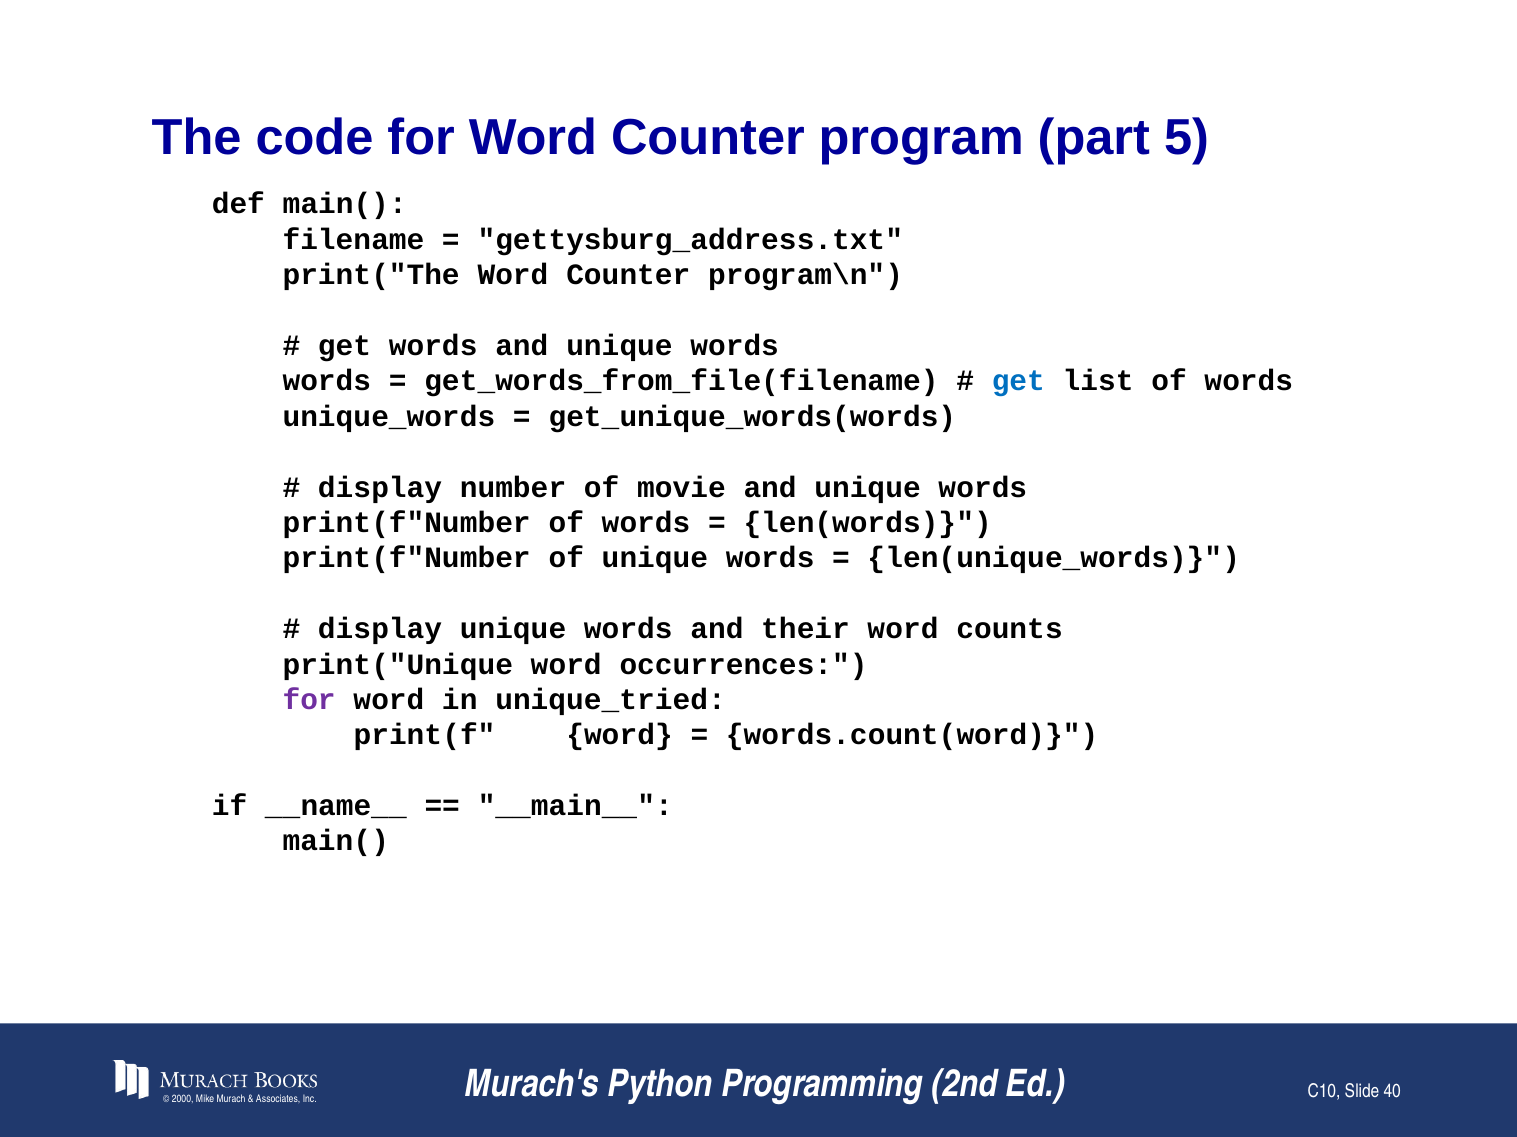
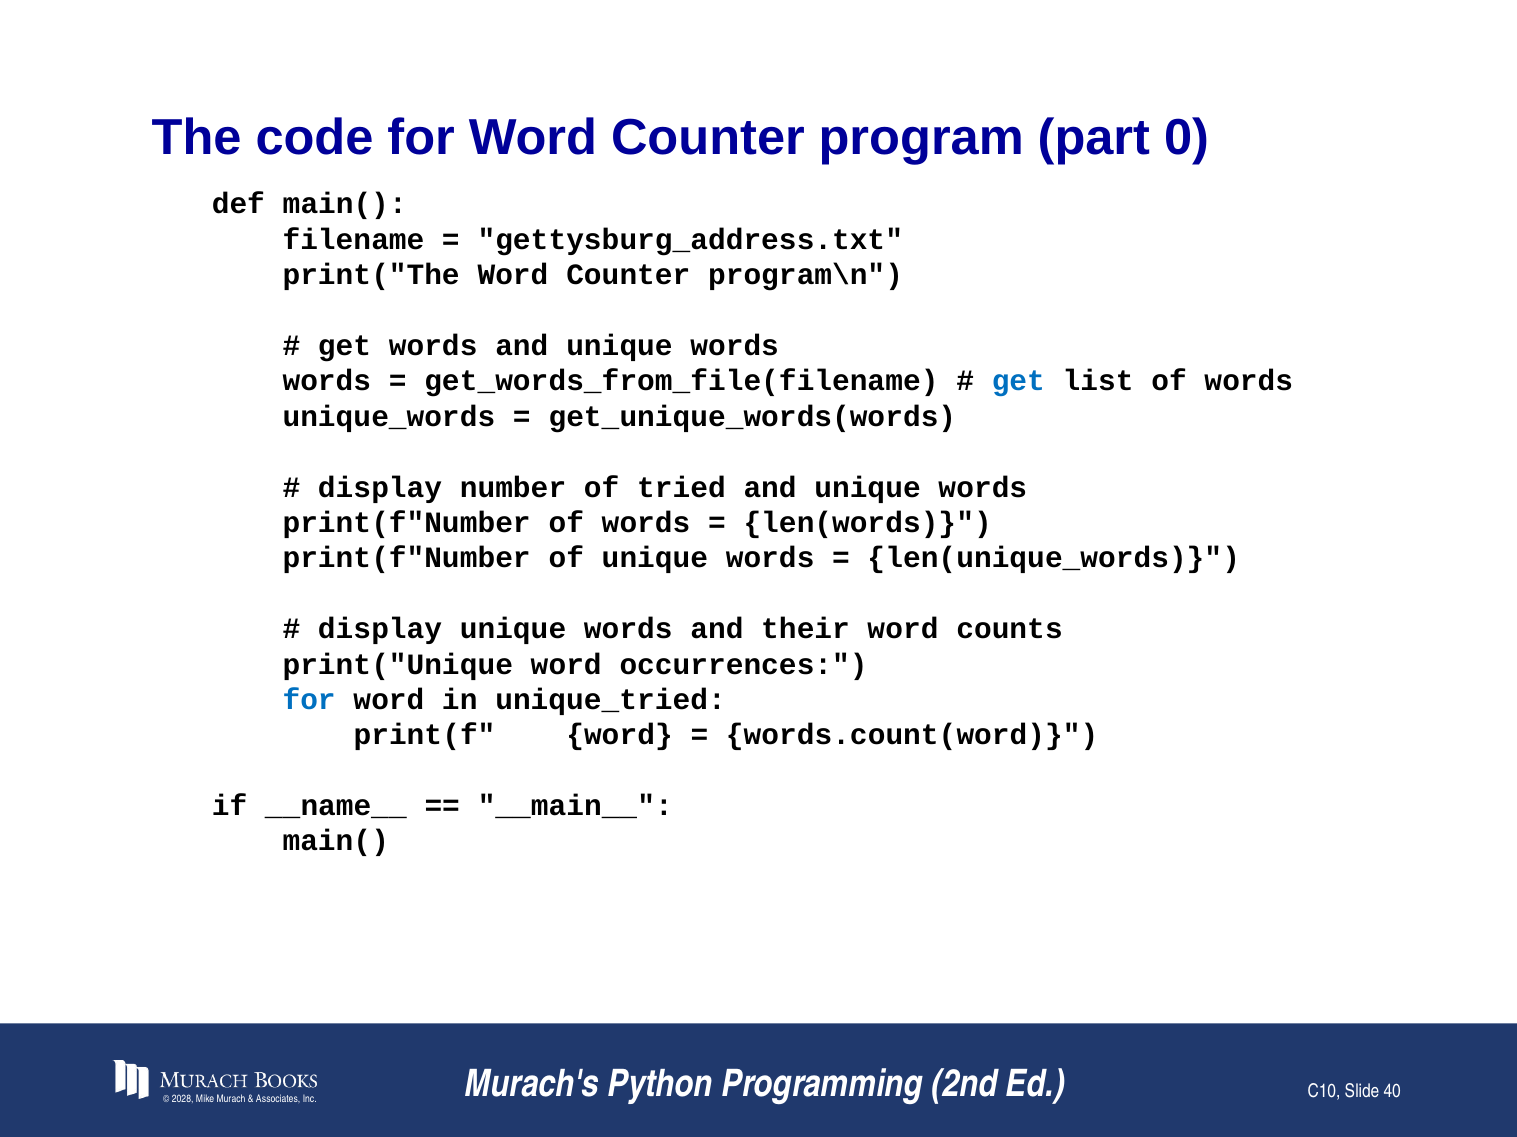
5: 5 -> 0
movie: movie -> tried
for at (309, 700) colour: purple -> blue
2000: 2000 -> 2028
